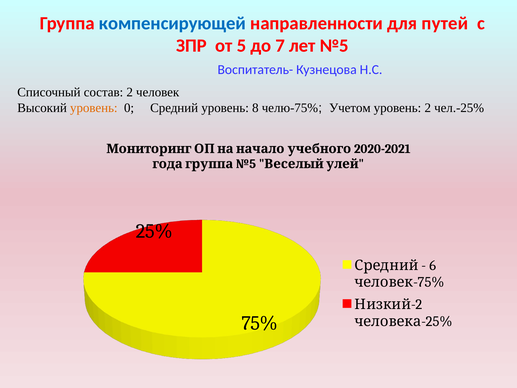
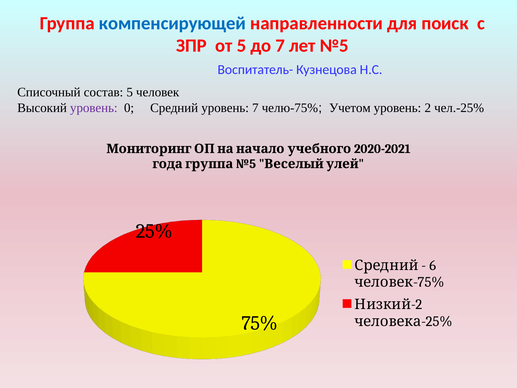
путей: путей -> поиск
состав 2: 2 -> 5
уровень at (94, 108) colour: orange -> purple
уровень 8: 8 -> 7
